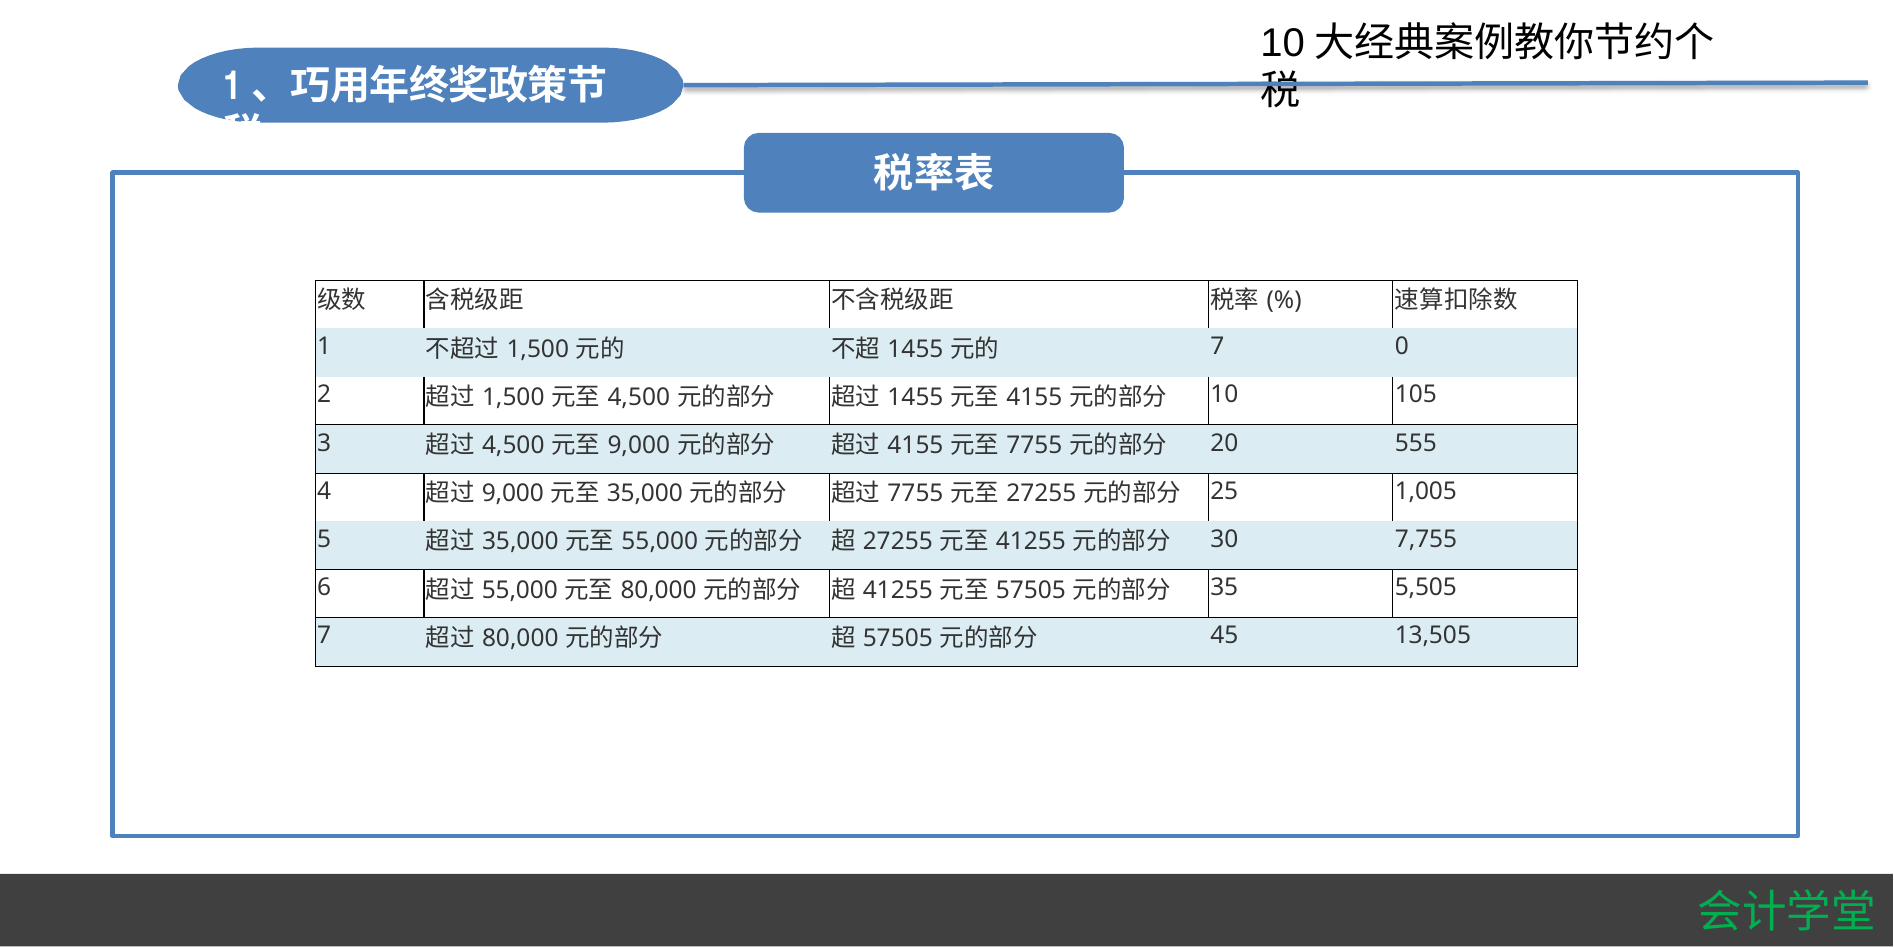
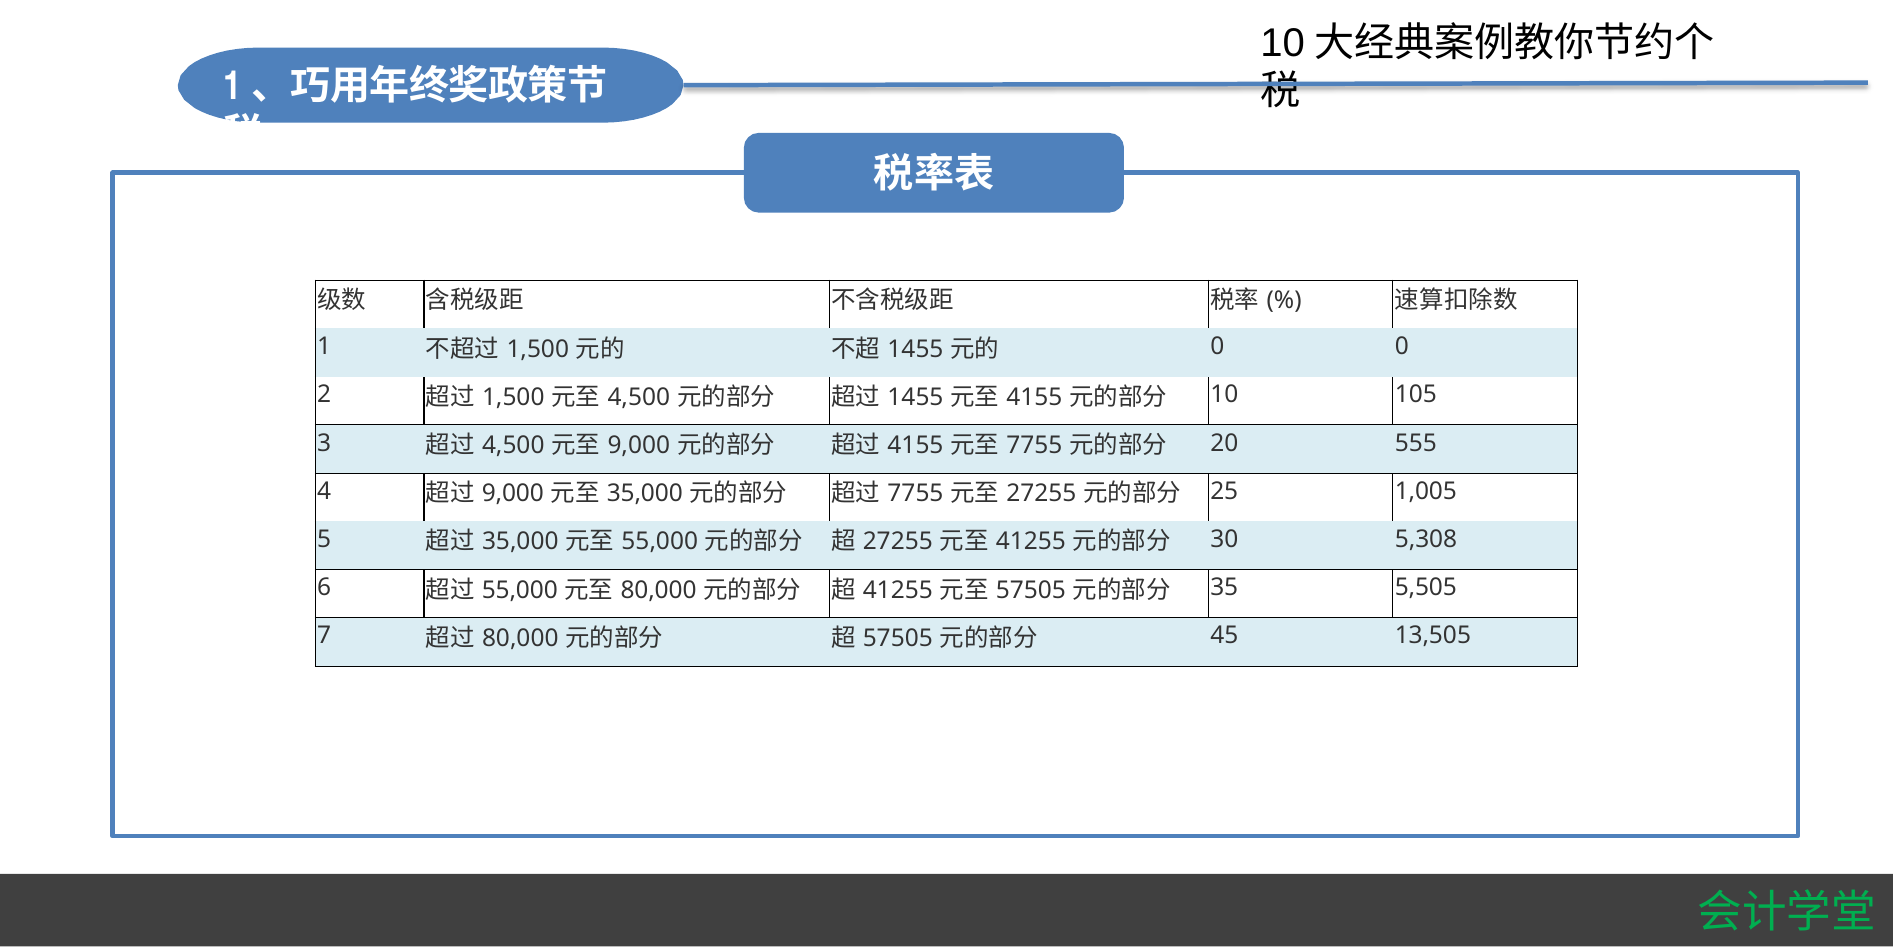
7 at (1217, 347): 7 -> 0
7,755: 7,755 -> 5,308
